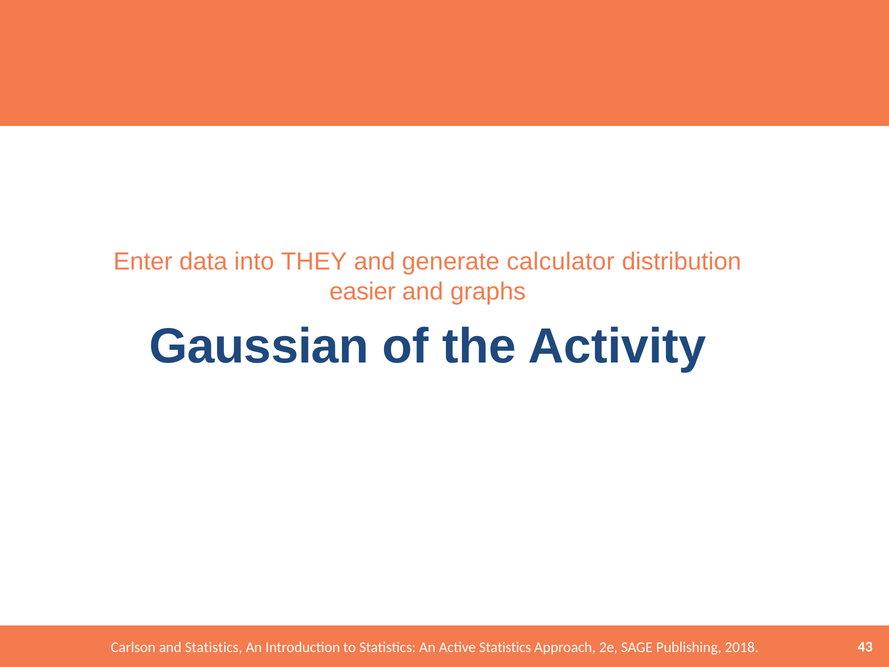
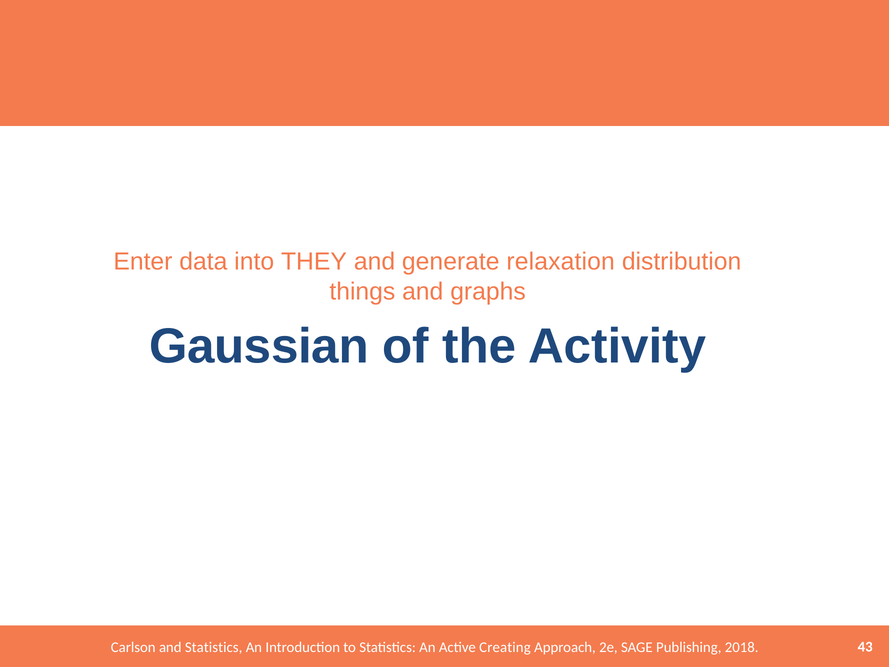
calculator: calculator -> relaxation
easier: easier -> things
Active Statistics: Statistics -> Creating
